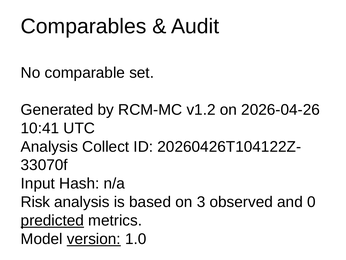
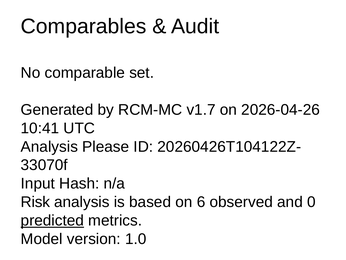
v1.2: v1.2 -> v1.7
Collect: Collect -> Please
3: 3 -> 6
version underline: present -> none
